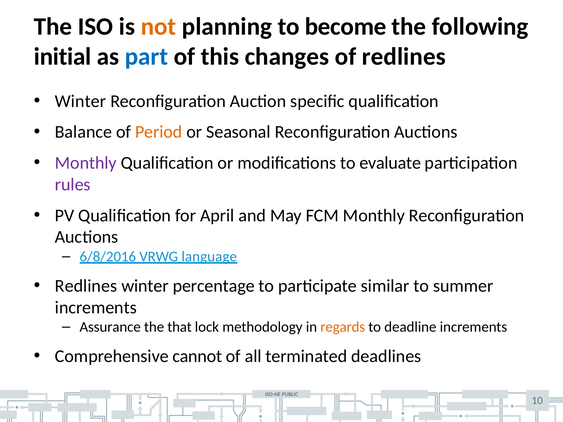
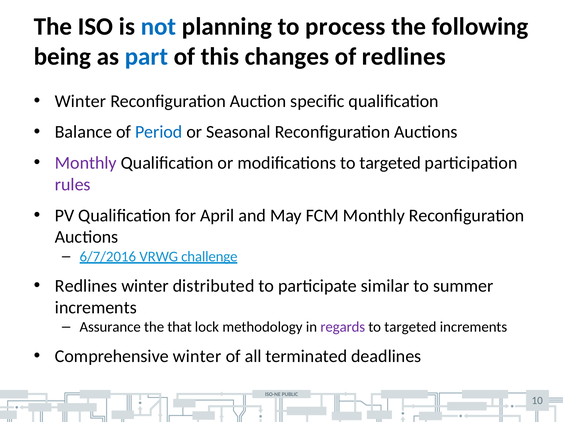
not colour: orange -> blue
become: become -> process
initial: initial -> being
Period colour: orange -> blue
modifications to evaluate: evaluate -> targeted
6/8/2016: 6/8/2016 -> 6/7/2016
language: language -> challenge
percentage: percentage -> distributed
regards colour: orange -> purple
deadline at (410, 327): deadline -> targeted
Comprehensive cannot: cannot -> winter
